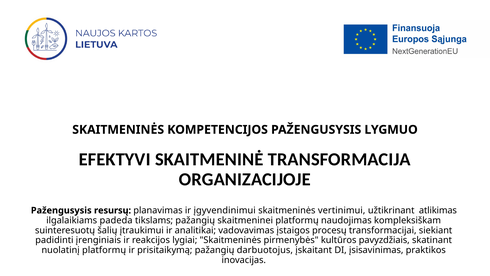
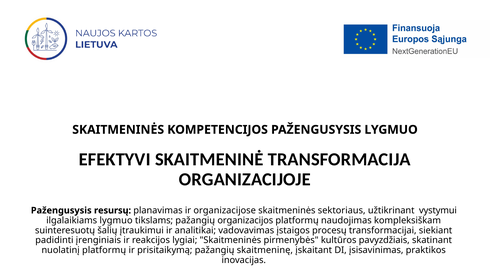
įgyvendinimui: įgyvendinimui -> organizacijose
vertinimui: vertinimui -> sektoriaus
atlikimas: atlikimas -> vystymui
ilgalaikiams padeda: padeda -> lygmuo
skaitmeninei: skaitmeninei -> organizacijos
darbuotojus: darbuotojus -> skaitmeninę
